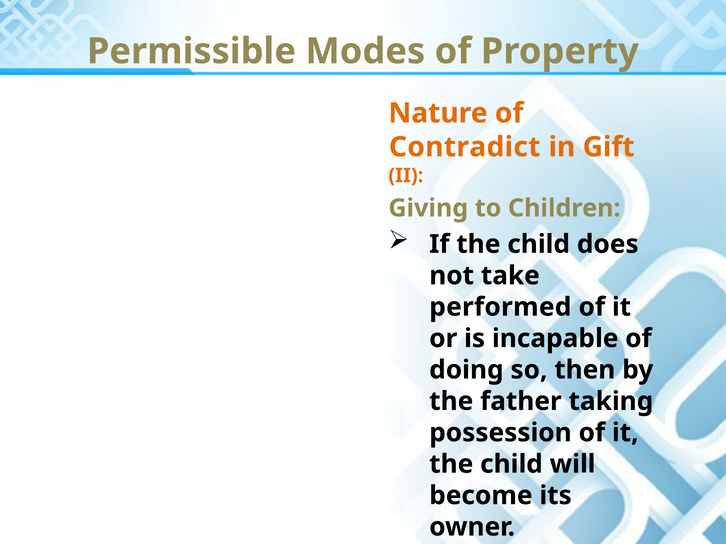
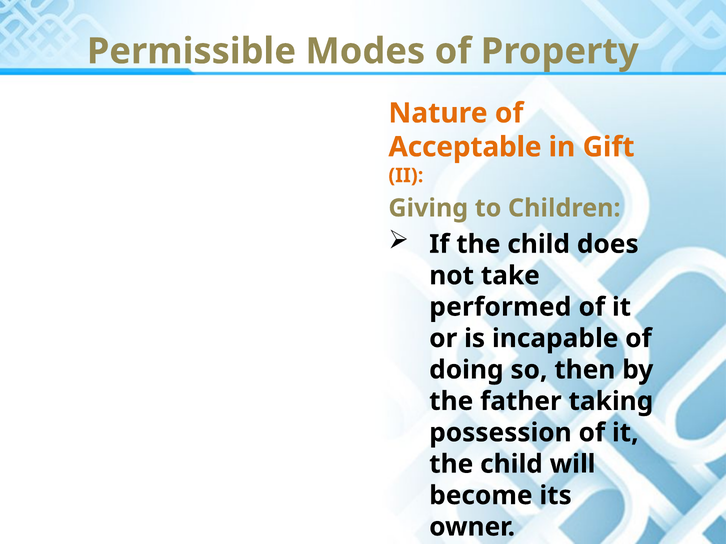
Contradict: Contradict -> Acceptable
